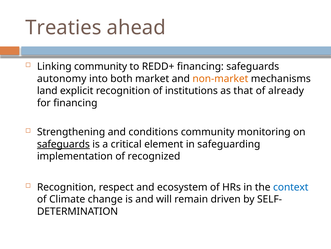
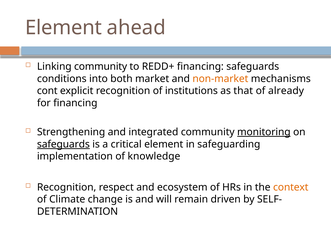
Treaties at (63, 28): Treaties -> Element
autonomy: autonomy -> conditions
land: land -> cont
conditions: conditions -> integrated
monitoring underline: none -> present
recognized: recognized -> knowledge
context colour: blue -> orange
